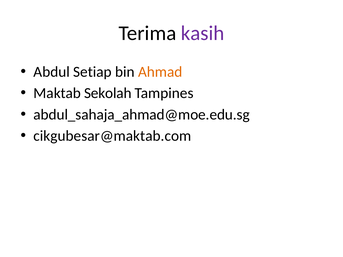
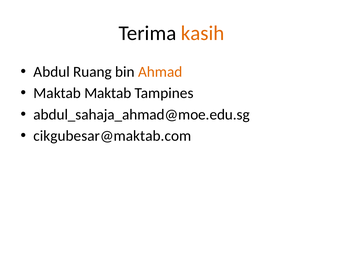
kasih colour: purple -> orange
Setiap: Setiap -> Ruang
Maktab Sekolah: Sekolah -> Maktab
